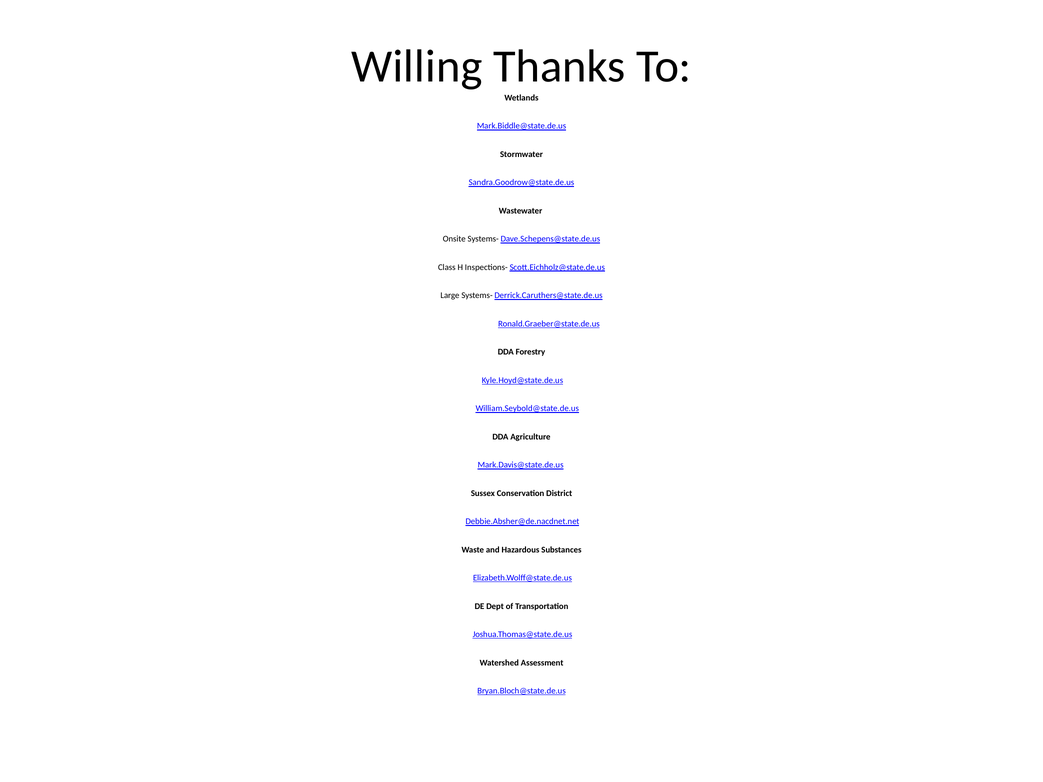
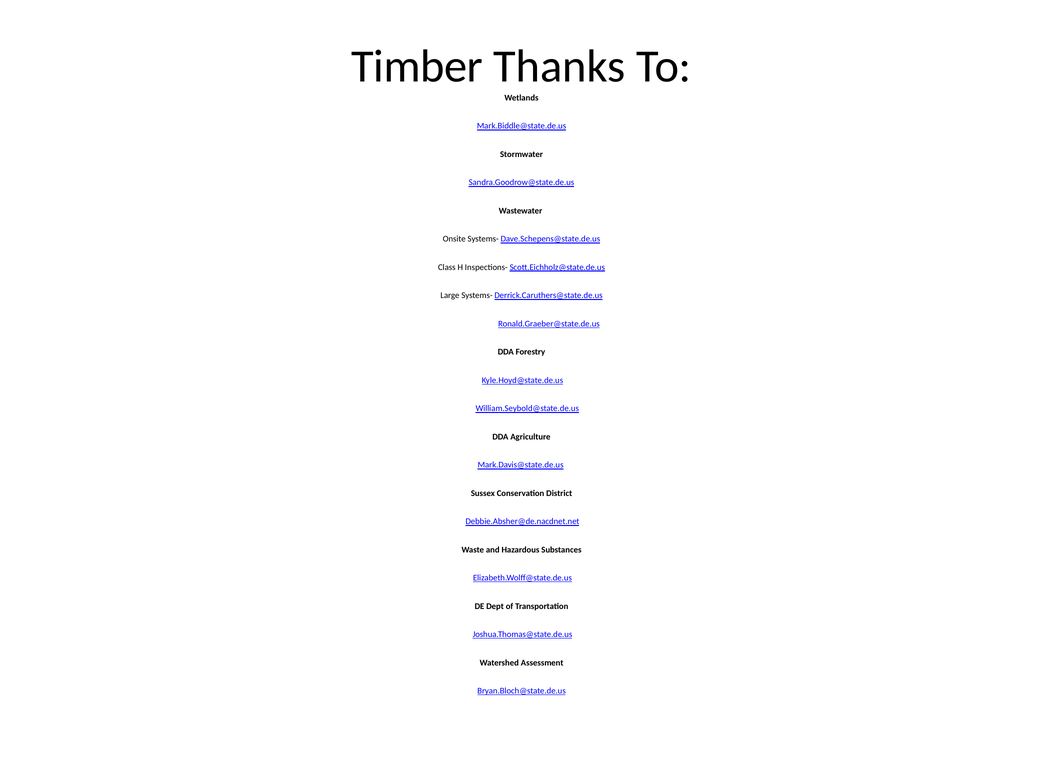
Willing: Willing -> Timber
